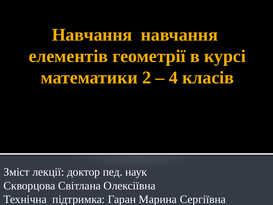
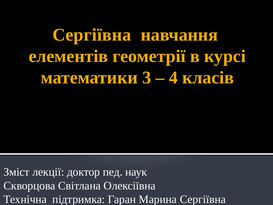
Навчання at (92, 35): Навчання -> Сергіївна
2: 2 -> 3
